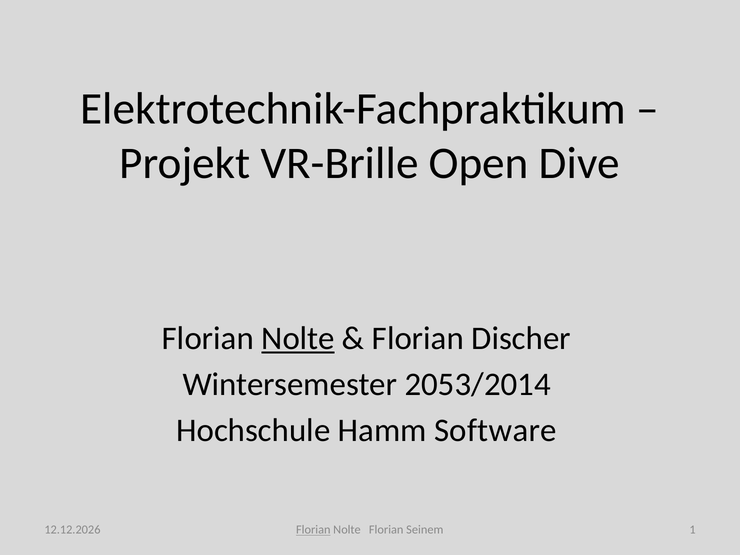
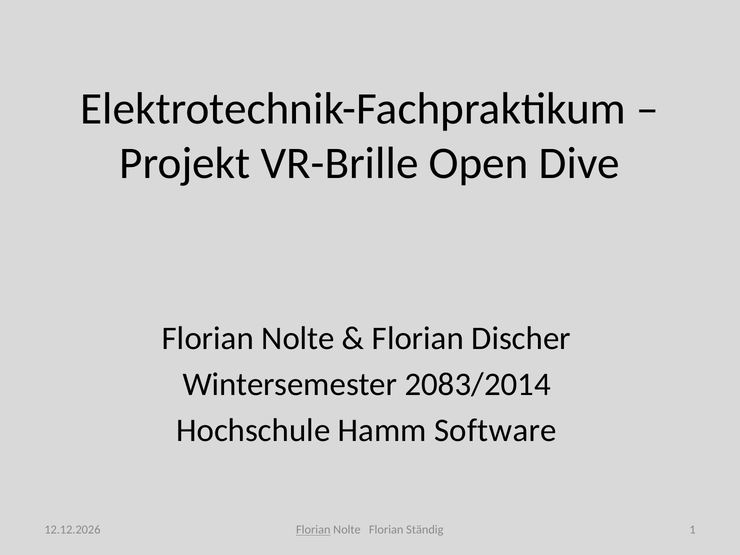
Nolte at (298, 338) underline: present -> none
2053/2014: 2053/2014 -> 2083/2014
Seinem: Seinem -> Ständig
